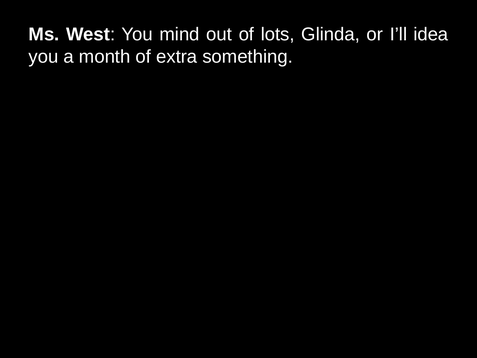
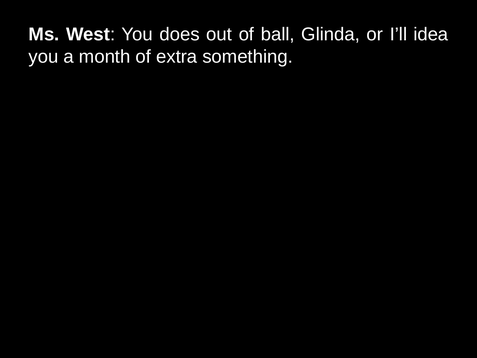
mind: mind -> does
lots: lots -> ball
